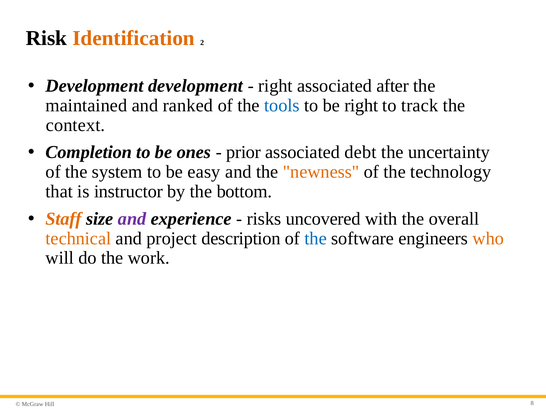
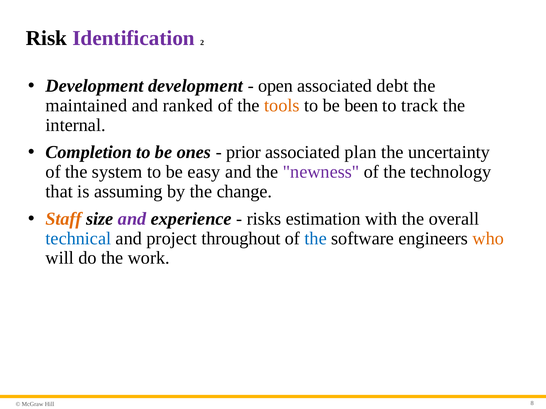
Identification colour: orange -> purple
right at (275, 86): right -> open
after: after -> debt
tools colour: blue -> orange
be right: right -> been
context: context -> internal
debt: debt -> plan
newness colour: orange -> purple
instructor: instructor -> assuming
bottom: bottom -> change
uncovered: uncovered -> estimation
technical colour: orange -> blue
description: description -> throughout
